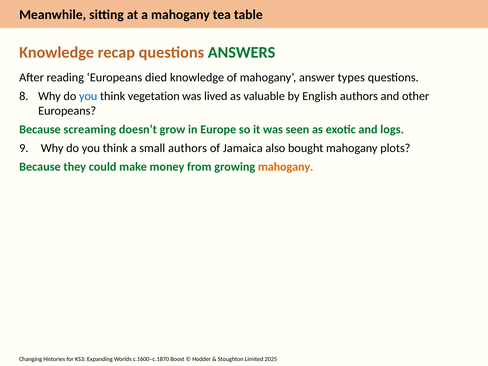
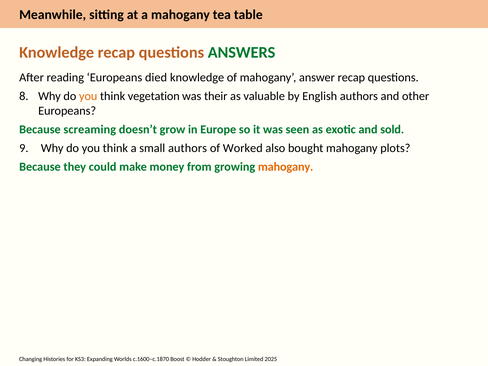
answer types: types -> recap
you at (88, 96) colour: blue -> orange
lived: lived -> their
logs: logs -> sold
Jamaica: Jamaica -> Worked
